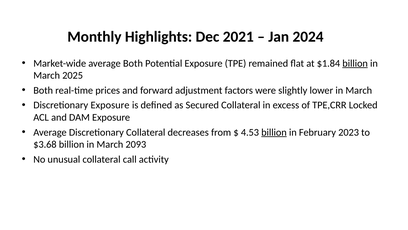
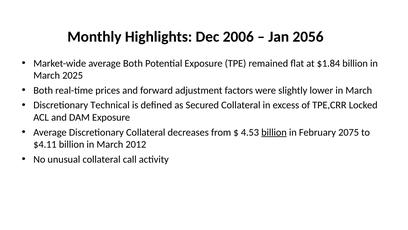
2021: 2021 -> 2006
2024: 2024 -> 2056
billion at (355, 63) underline: present -> none
Discretionary Exposure: Exposure -> Technical
2023: 2023 -> 2075
$3.68: $3.68 -> $4.11
2093: 2093 -> 2012
